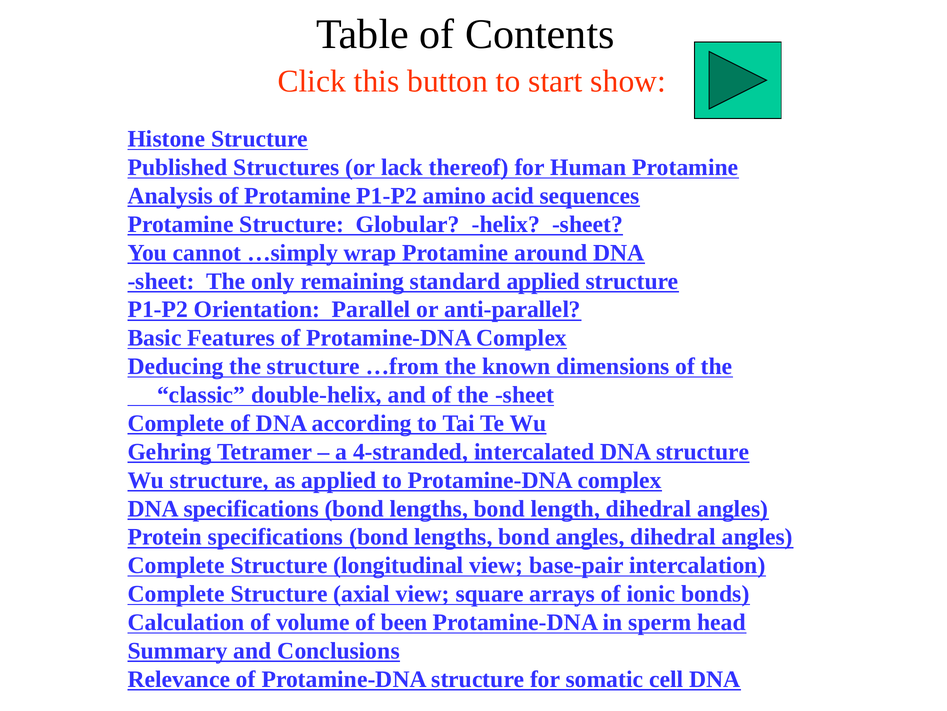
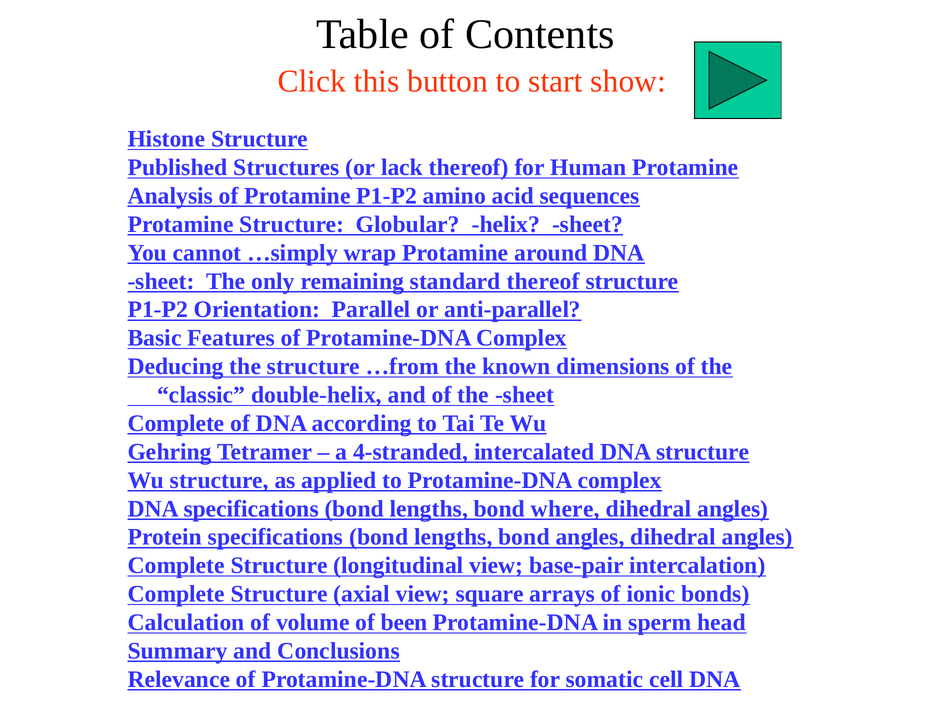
standard applied: applied -> thereof
length: length -> where
